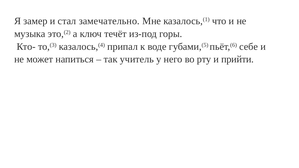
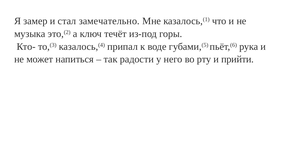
себе: себе -> рука
учитель: учитель -> радости
